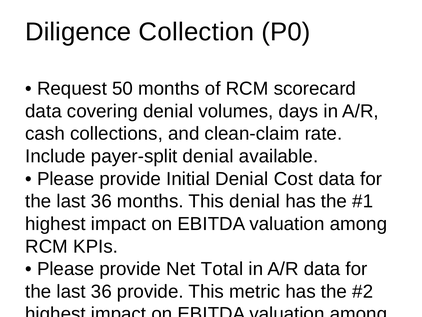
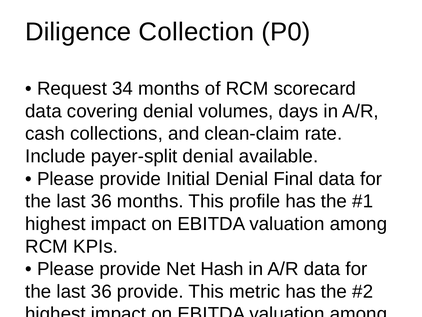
50: 50 -> 34
Denial Cost: Cost -> Final
This denial: denial -> profile
Total: Total -> Hash
